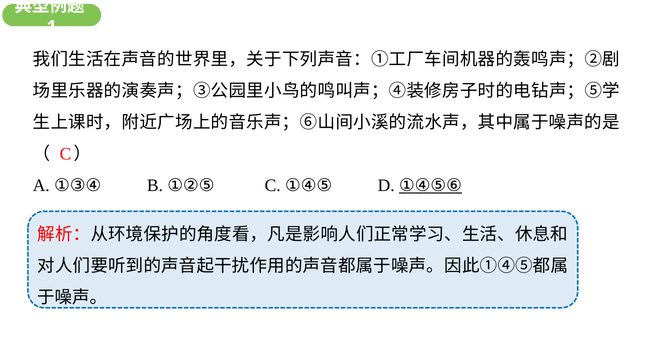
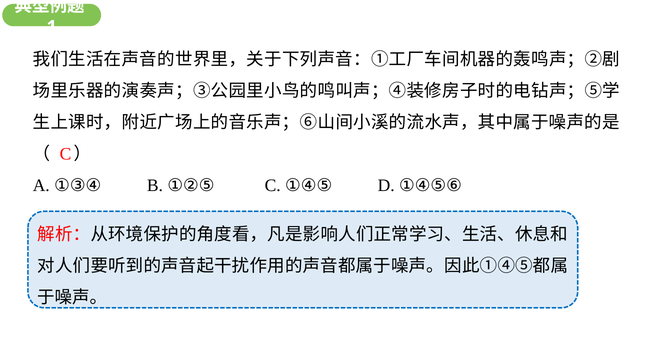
①④⑤⑥ underline: present -> none
